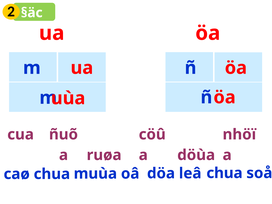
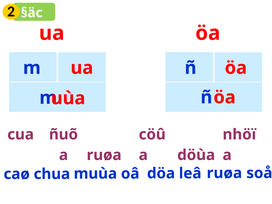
leâ chua: chua -> ruøa
